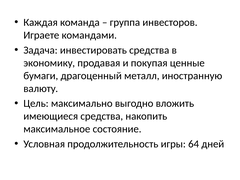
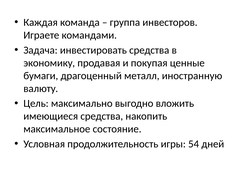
64: 64 -> 54
